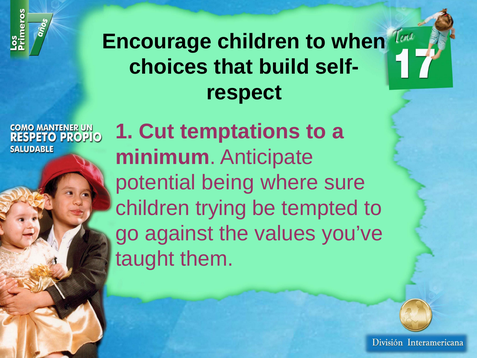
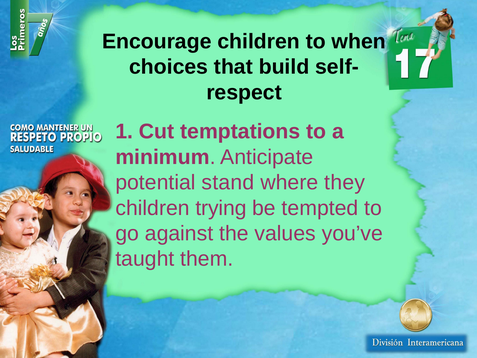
being: being -> stand
sure: sure -> they
